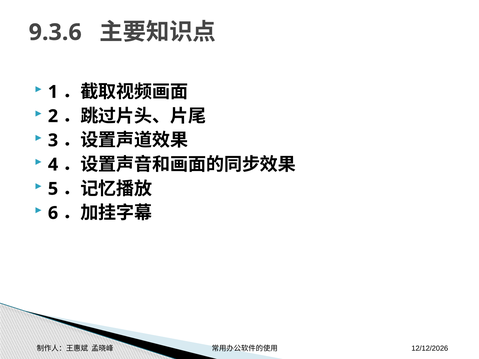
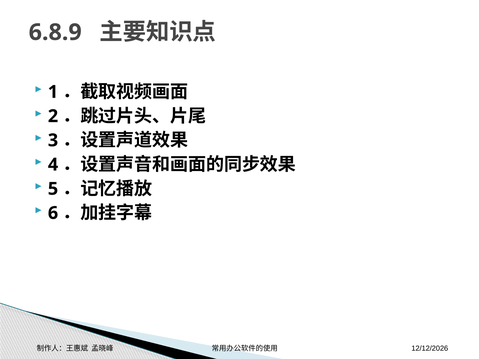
9.3.6: 9.3.6 -> 6.8.9
